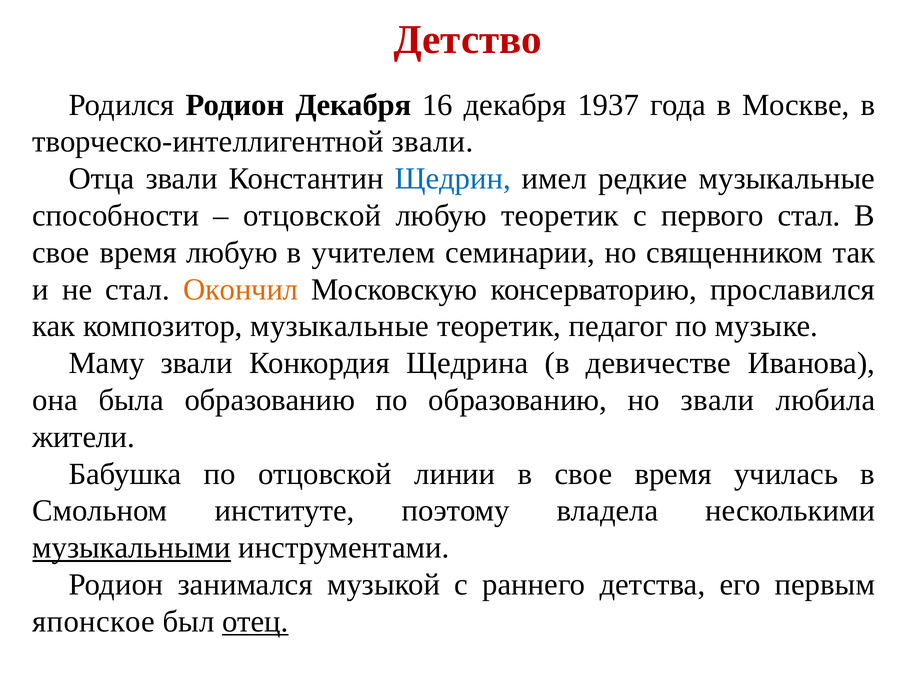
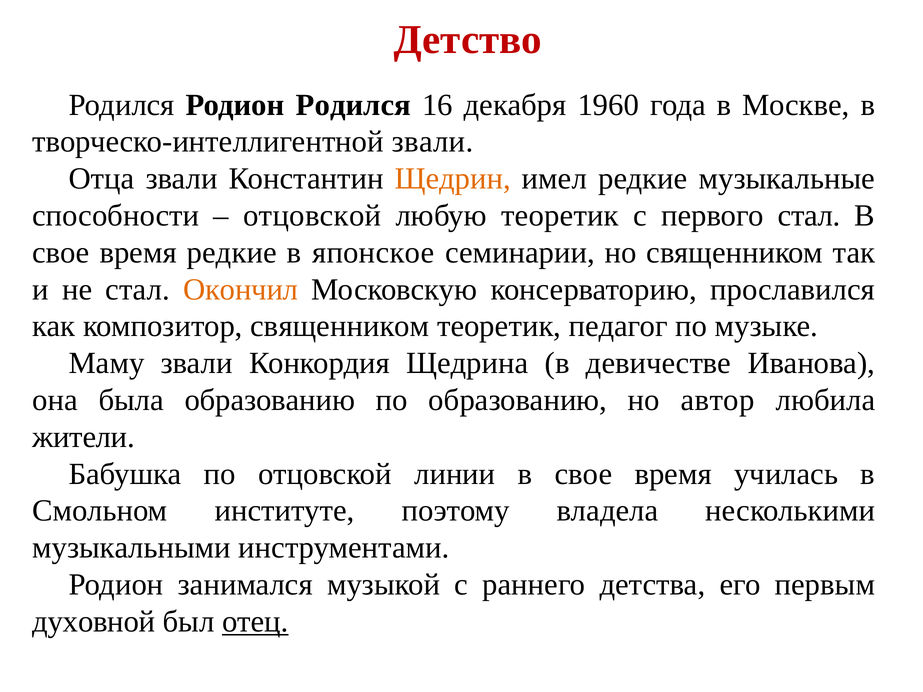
Родион Декабря: Декабря -> Родился
1937: 1937 -> 1960
Щедрин colour: blue -> orange
время любую: любую -> редкие
учителем: учителем -> японское
композитор музыкальные: музыкальные -> священником
но звали: звали -> автор
музыкальными underline: present -> none
японское: японское -> духовной
